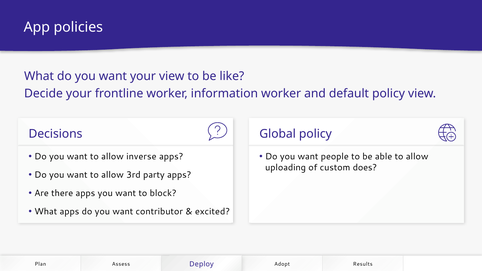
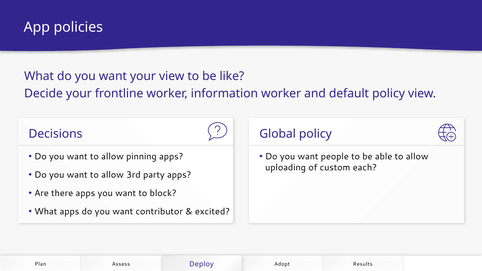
inverse: inverse -> pinning
does: does -> each
